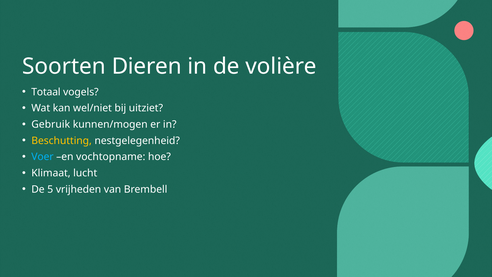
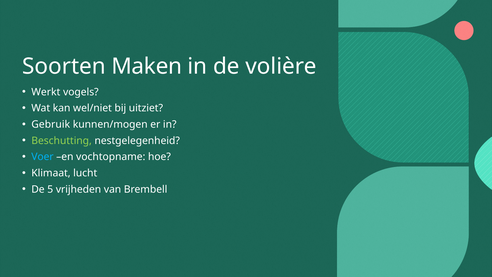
Dieren: Dieren -> Maken
Totaal: Totaal -> Werkt
Beschutting colour: yellow -> light green
